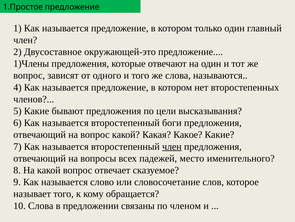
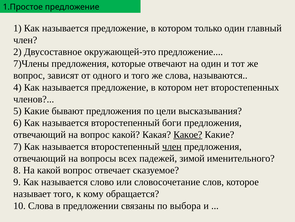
1)Члены: 1)Члены -> 7)Члены
Какое underline: none -> present
место: место -> зимой
членом: членом -> выбора
